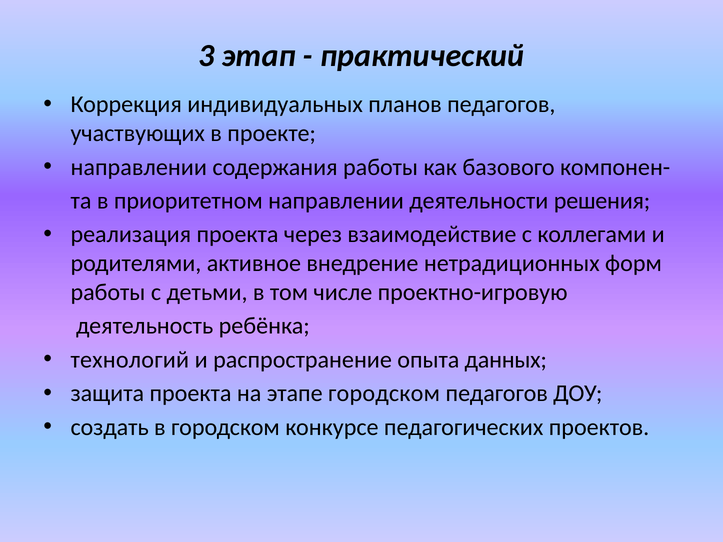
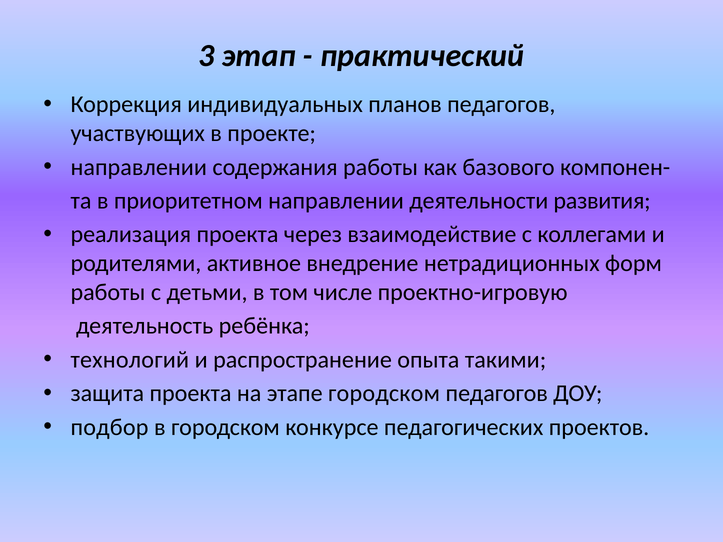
решения: решения -> развития
данных: данных -> такими
создать: создать -> подбор
